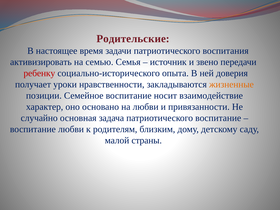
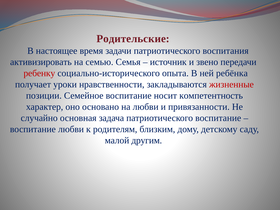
доверия: доверия -> ребёнка
жизненные colour: orange -> red
взаимодействие: взаимодействие -> компетентность
страны: страны -> другим
